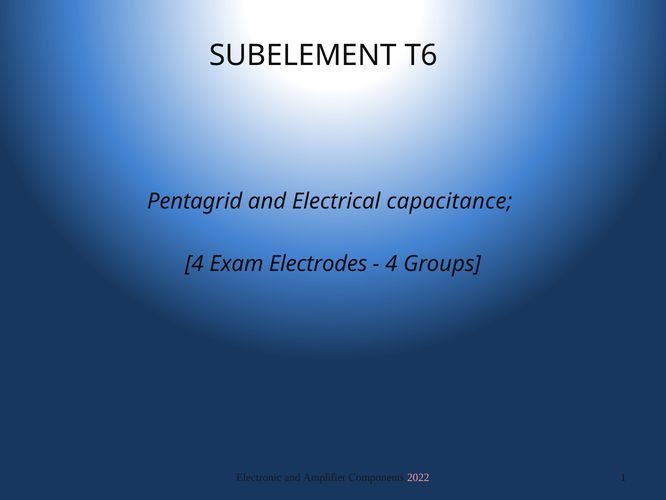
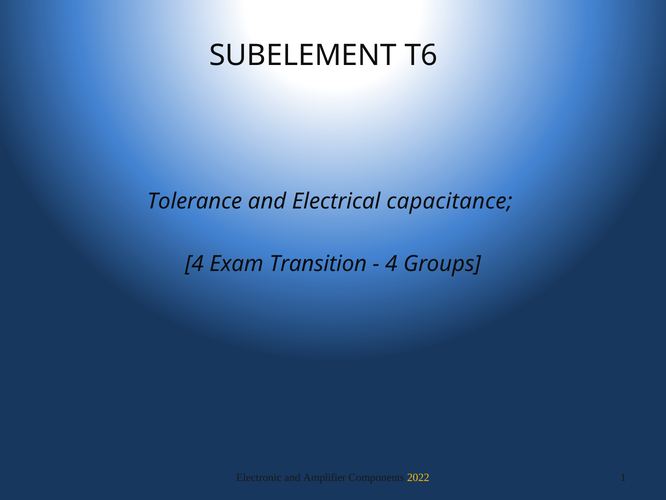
Pentagrid: Pentagrid -> Tolerance
Electrodes: Electrodes -> Transition
2022 colour: pink -> yellow
